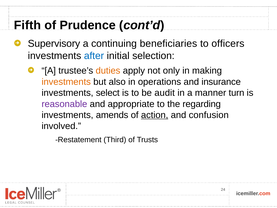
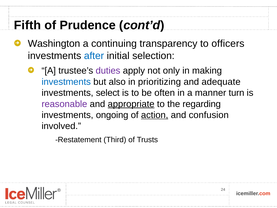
Supervisory: Supervisory -> Washington
beneficiaries: beneficiaries -> transparency
duties colour: orange -> purple
investments at (66, 82) colour: orange -> blue
operations: operations -> prioritizing
insurance: insurance -> adequate
audit: audit -> often
appropriate underline: none -> present
amends: amends -> ongoing
